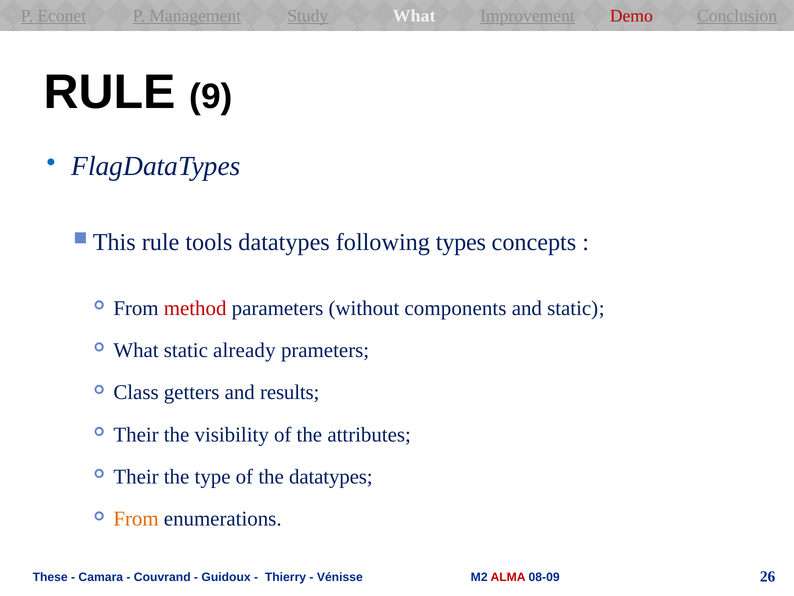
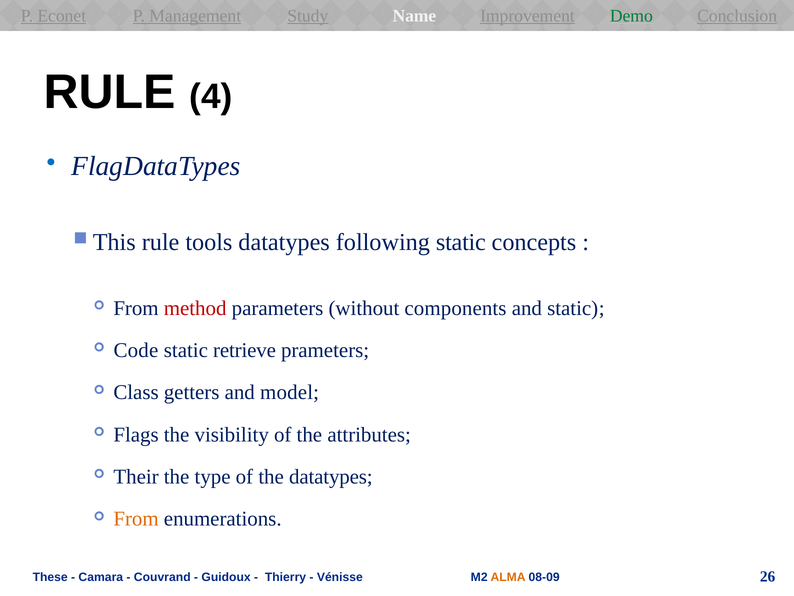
Study What: What -> Name
Demo colour: red -> green
9: 9 -> 4
following types: types -> static
What at (136, 350): What -> Code
already: already -> retrieve
results: results -> model
Their at (136, 434): Their -> Flags
ALMA colour: red -> orange
